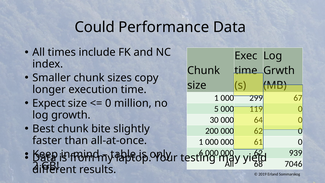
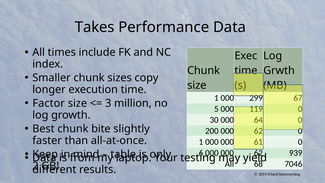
Could: Could -> Takes
Expect: Expect -> Factor
0 at (108, 103): 0 -> 3
